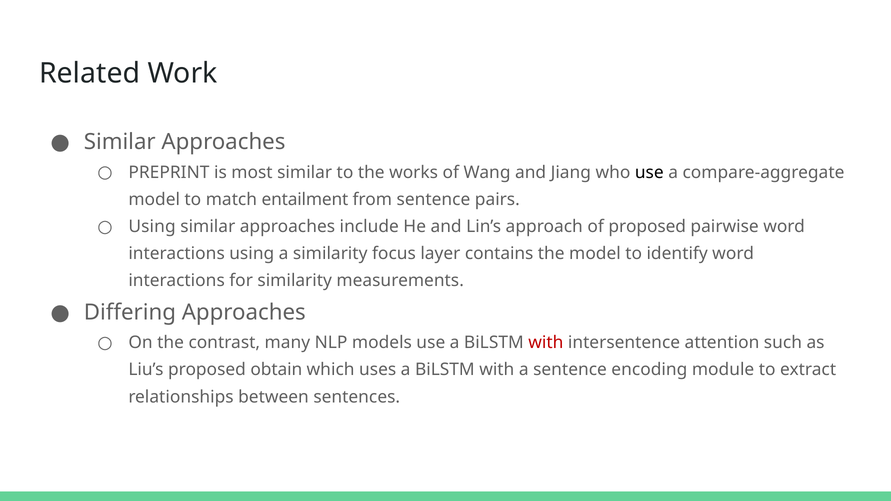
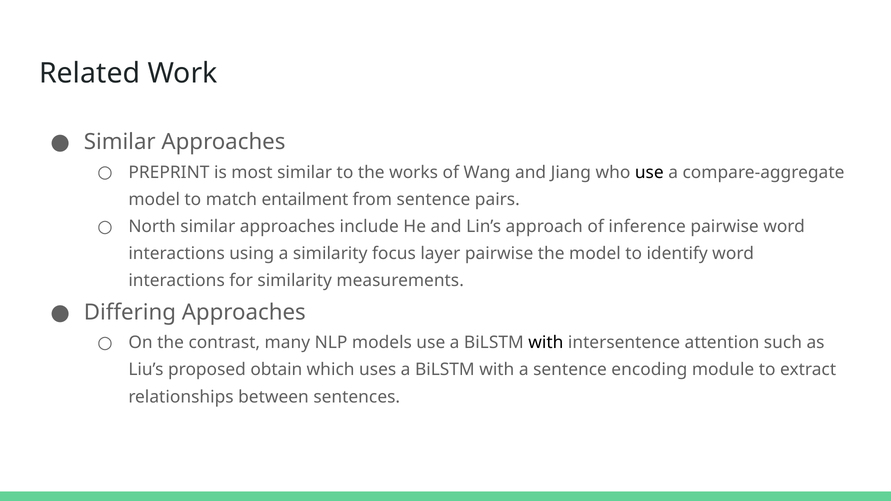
Using at (152, 227): Using -> North
of proposed: proposed -> inference
layer contains: contains -> pairwise
with at (546, 343) colour: red -> black
